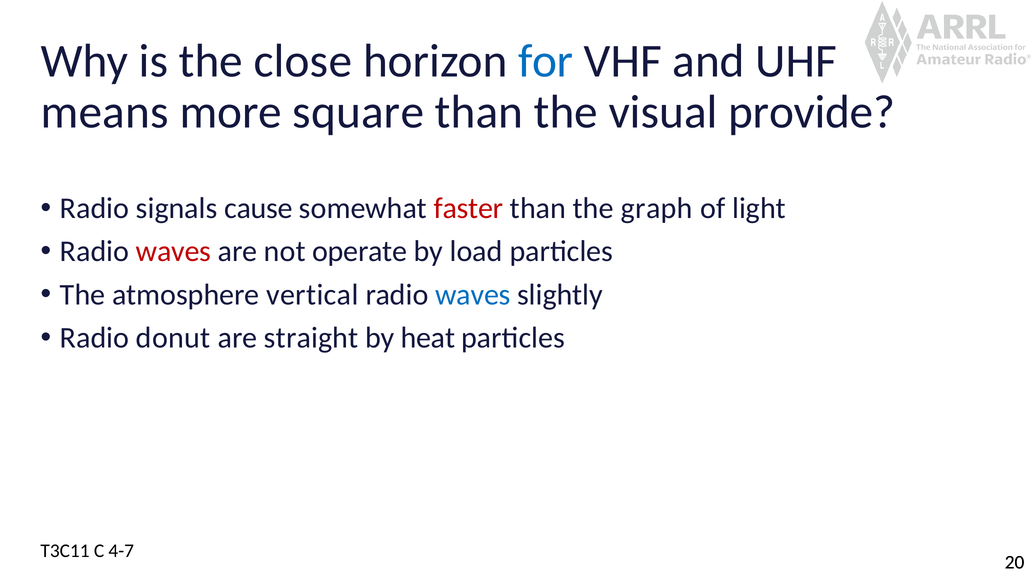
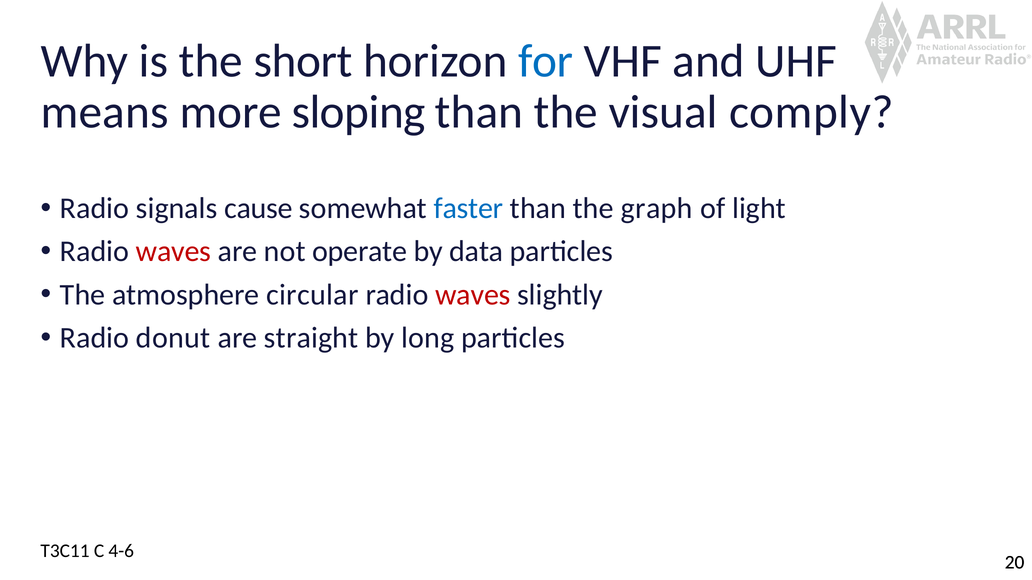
close: close -> short
square: square -> sloping
provide: provide -> comply
faster colour: red -> blue
load: load -> data
vertical: vertical -> circular
waves at (473, 295) colour: blue -> red
heat: heat -> long
4-7: 4-7 -> 4-6
